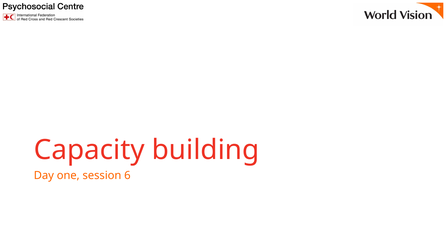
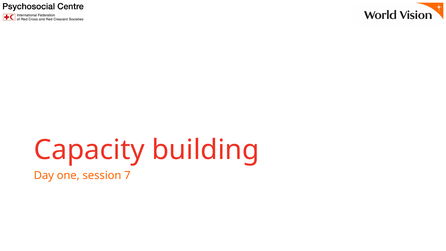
6: 6 -> 7
